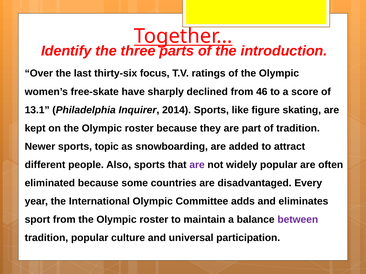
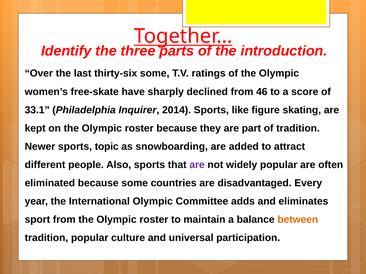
thirty-six focus: focus -> some
13.1: 13.1 -> 33.1
between colour: purple -> orange
